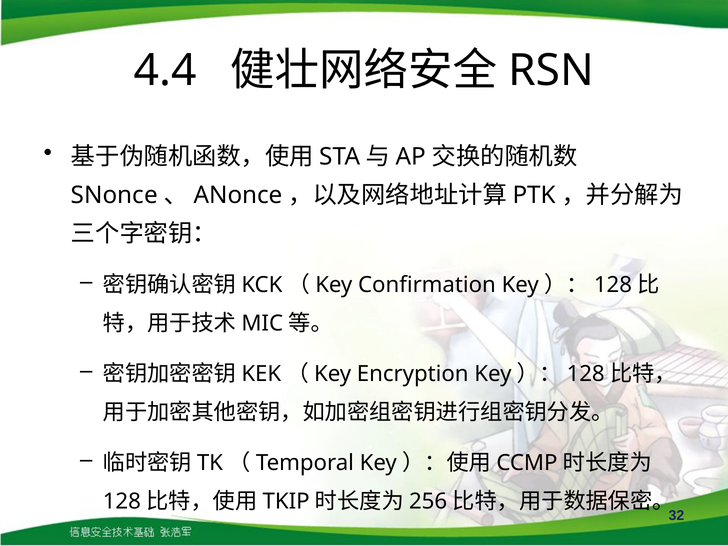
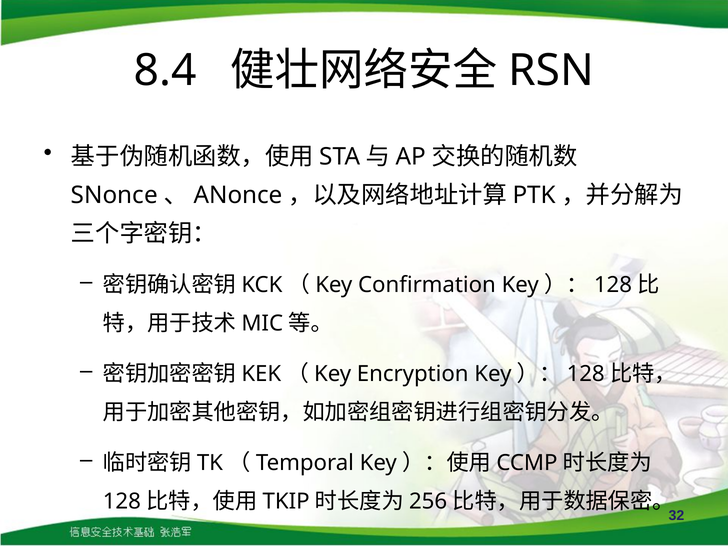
4.4: 4.4 -> 8.4
